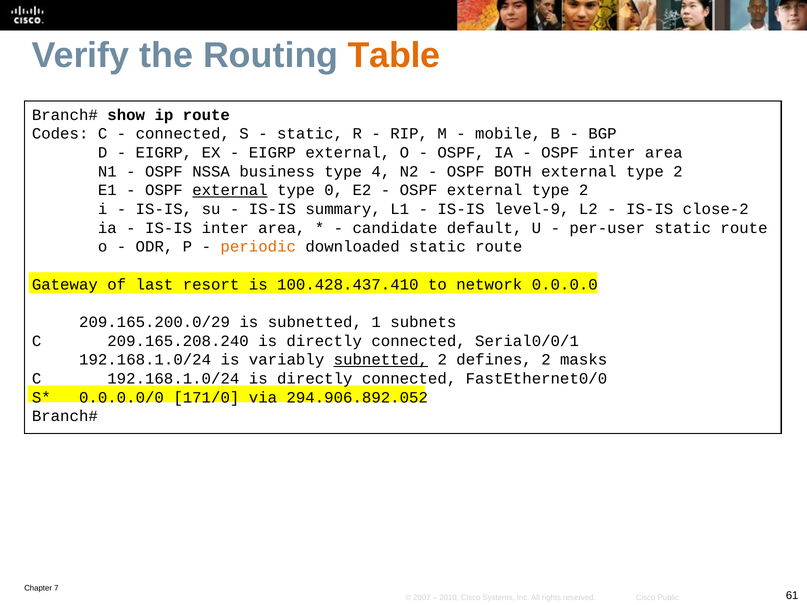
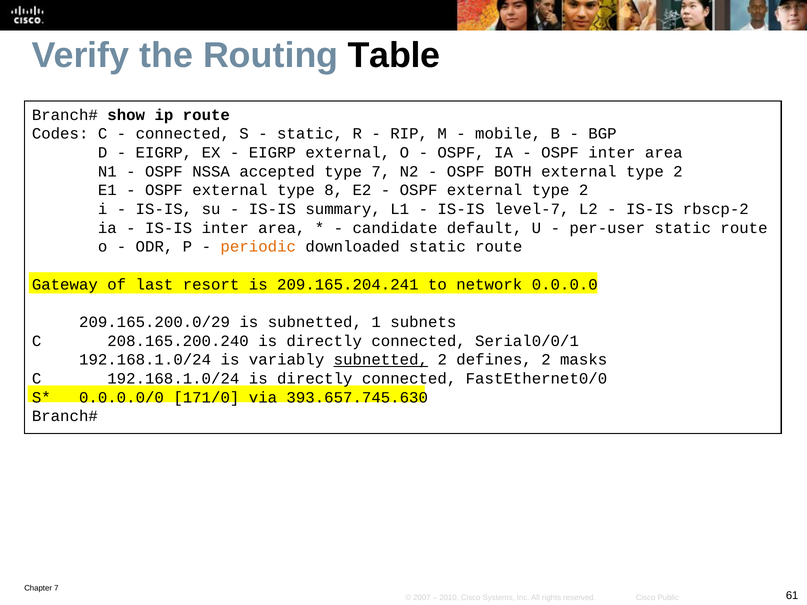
Table colour: orange -> black
business: business -> accepted
type 4: 4 -> 7
external at (230, 190) underline: present -> none
0: 0 -> 8
level-9: level-9 -> level-7
close-2: close-2 -> rbscp-2
100.428.437.410: 100.428.437.410 -> 209.165.204.241
209.165.208.240: 209.165.208.240 -> 208.165.200.240
294.906.892.052: 294.906.892.052 -> 393.657.745.630
